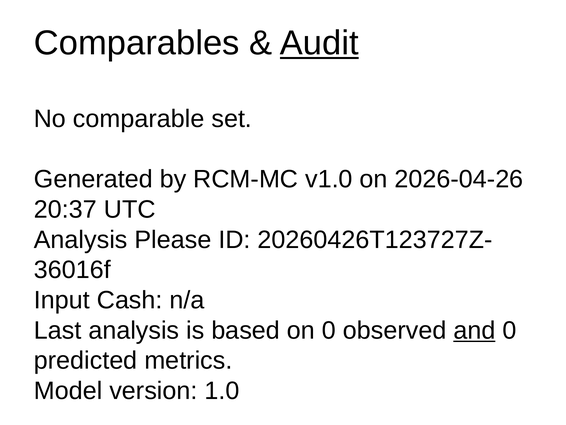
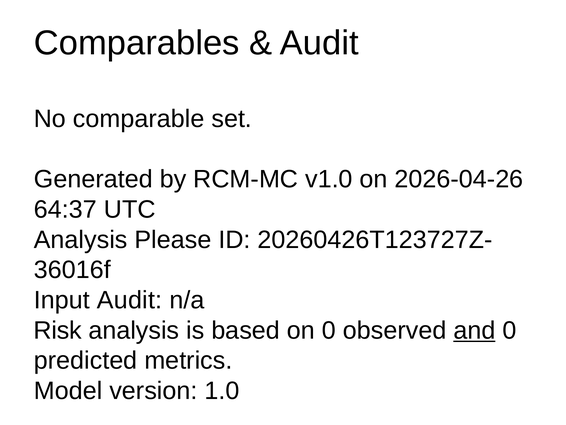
Audit at (319, 43) underline: present -> none
20:37: 20:37 -> 64:37
Input Cash: Cash -> Audit
Last: Last -> Risk
